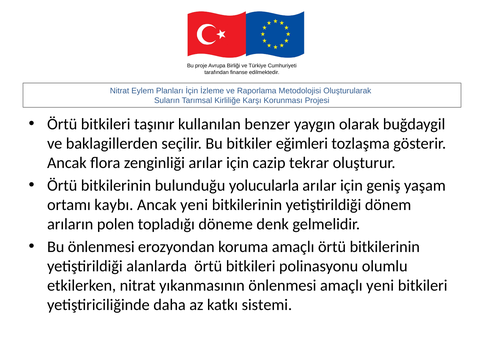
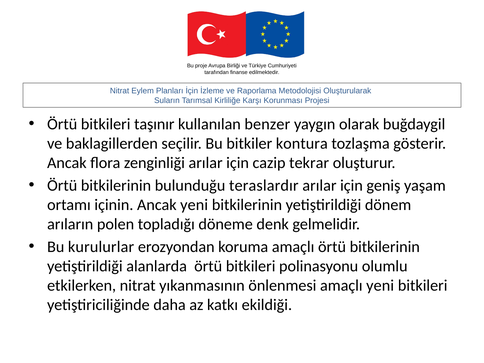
eğimleri: eğimleri -> kontura
yolucularla: yolucularla -> teraslardır
kaybı: kaybı -> içinin
Bu önlenmesi: önlenmesi -> kurulurlar
sistemi: sistemi -> ekildiği
